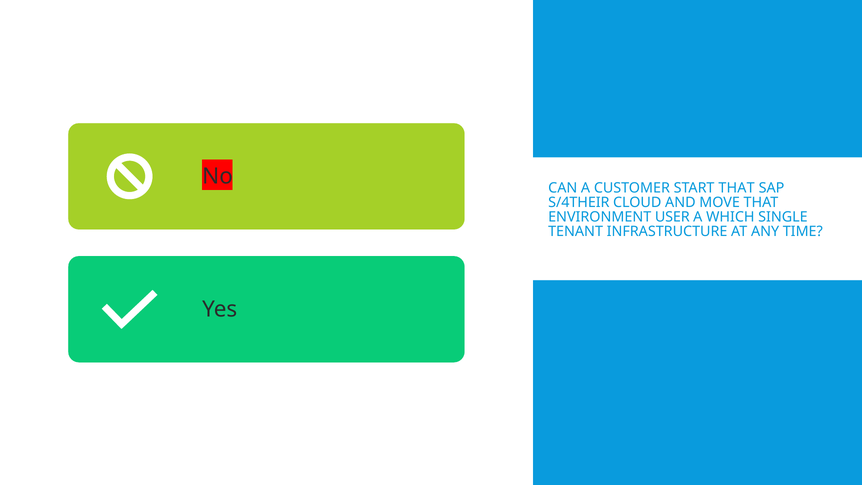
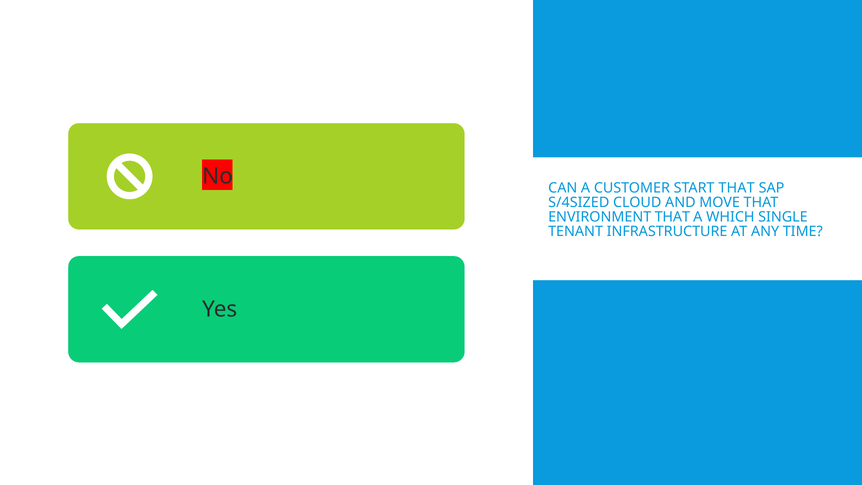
S/4THEIR: S/4THEIR -> S/4SIZED
ENVIRONMENT USER: USER -> THAT
